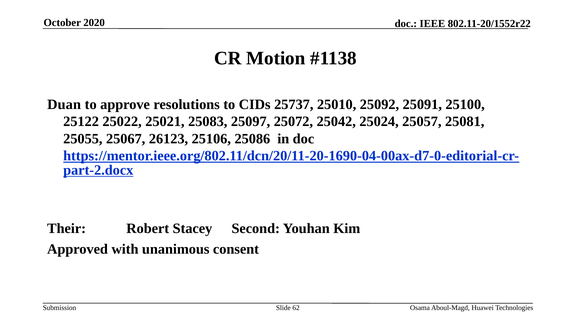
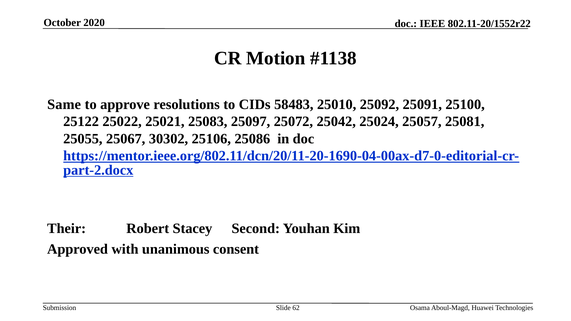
Duan: Duan -> Same
25737: 25737 -> 58483
26123: 26123 -> 30302
